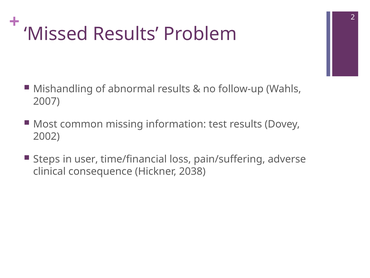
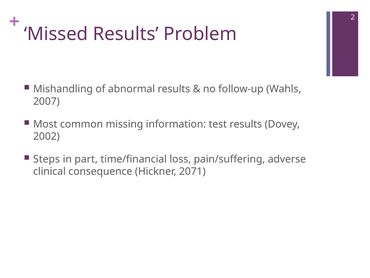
user: user -> part
2038: 2038 -> 2071
